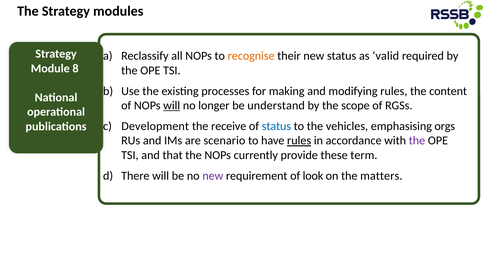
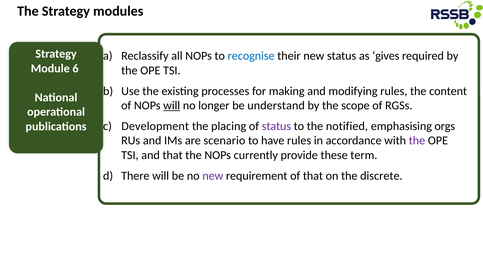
recognise colour: orange -> blue
valid: valid -> gives
8: 8 -> 6
receive: receive -> placing
status at (276, 126) colour: blue -> purple
vehicles: vehicles -> notified
rules at (299, 140) underline: present -> none
of look: look -> that
matters: matters -> discrete
